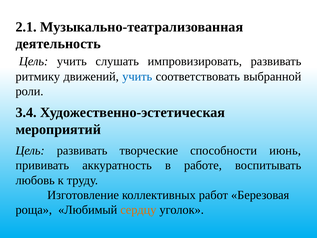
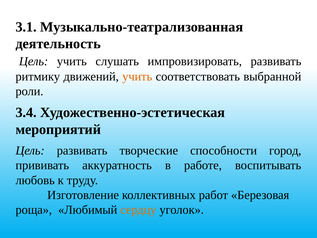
2.1: 2.1 -> 3.1
учить at (137, 76) colour: blue -> orange
июнь: июнь -> город
